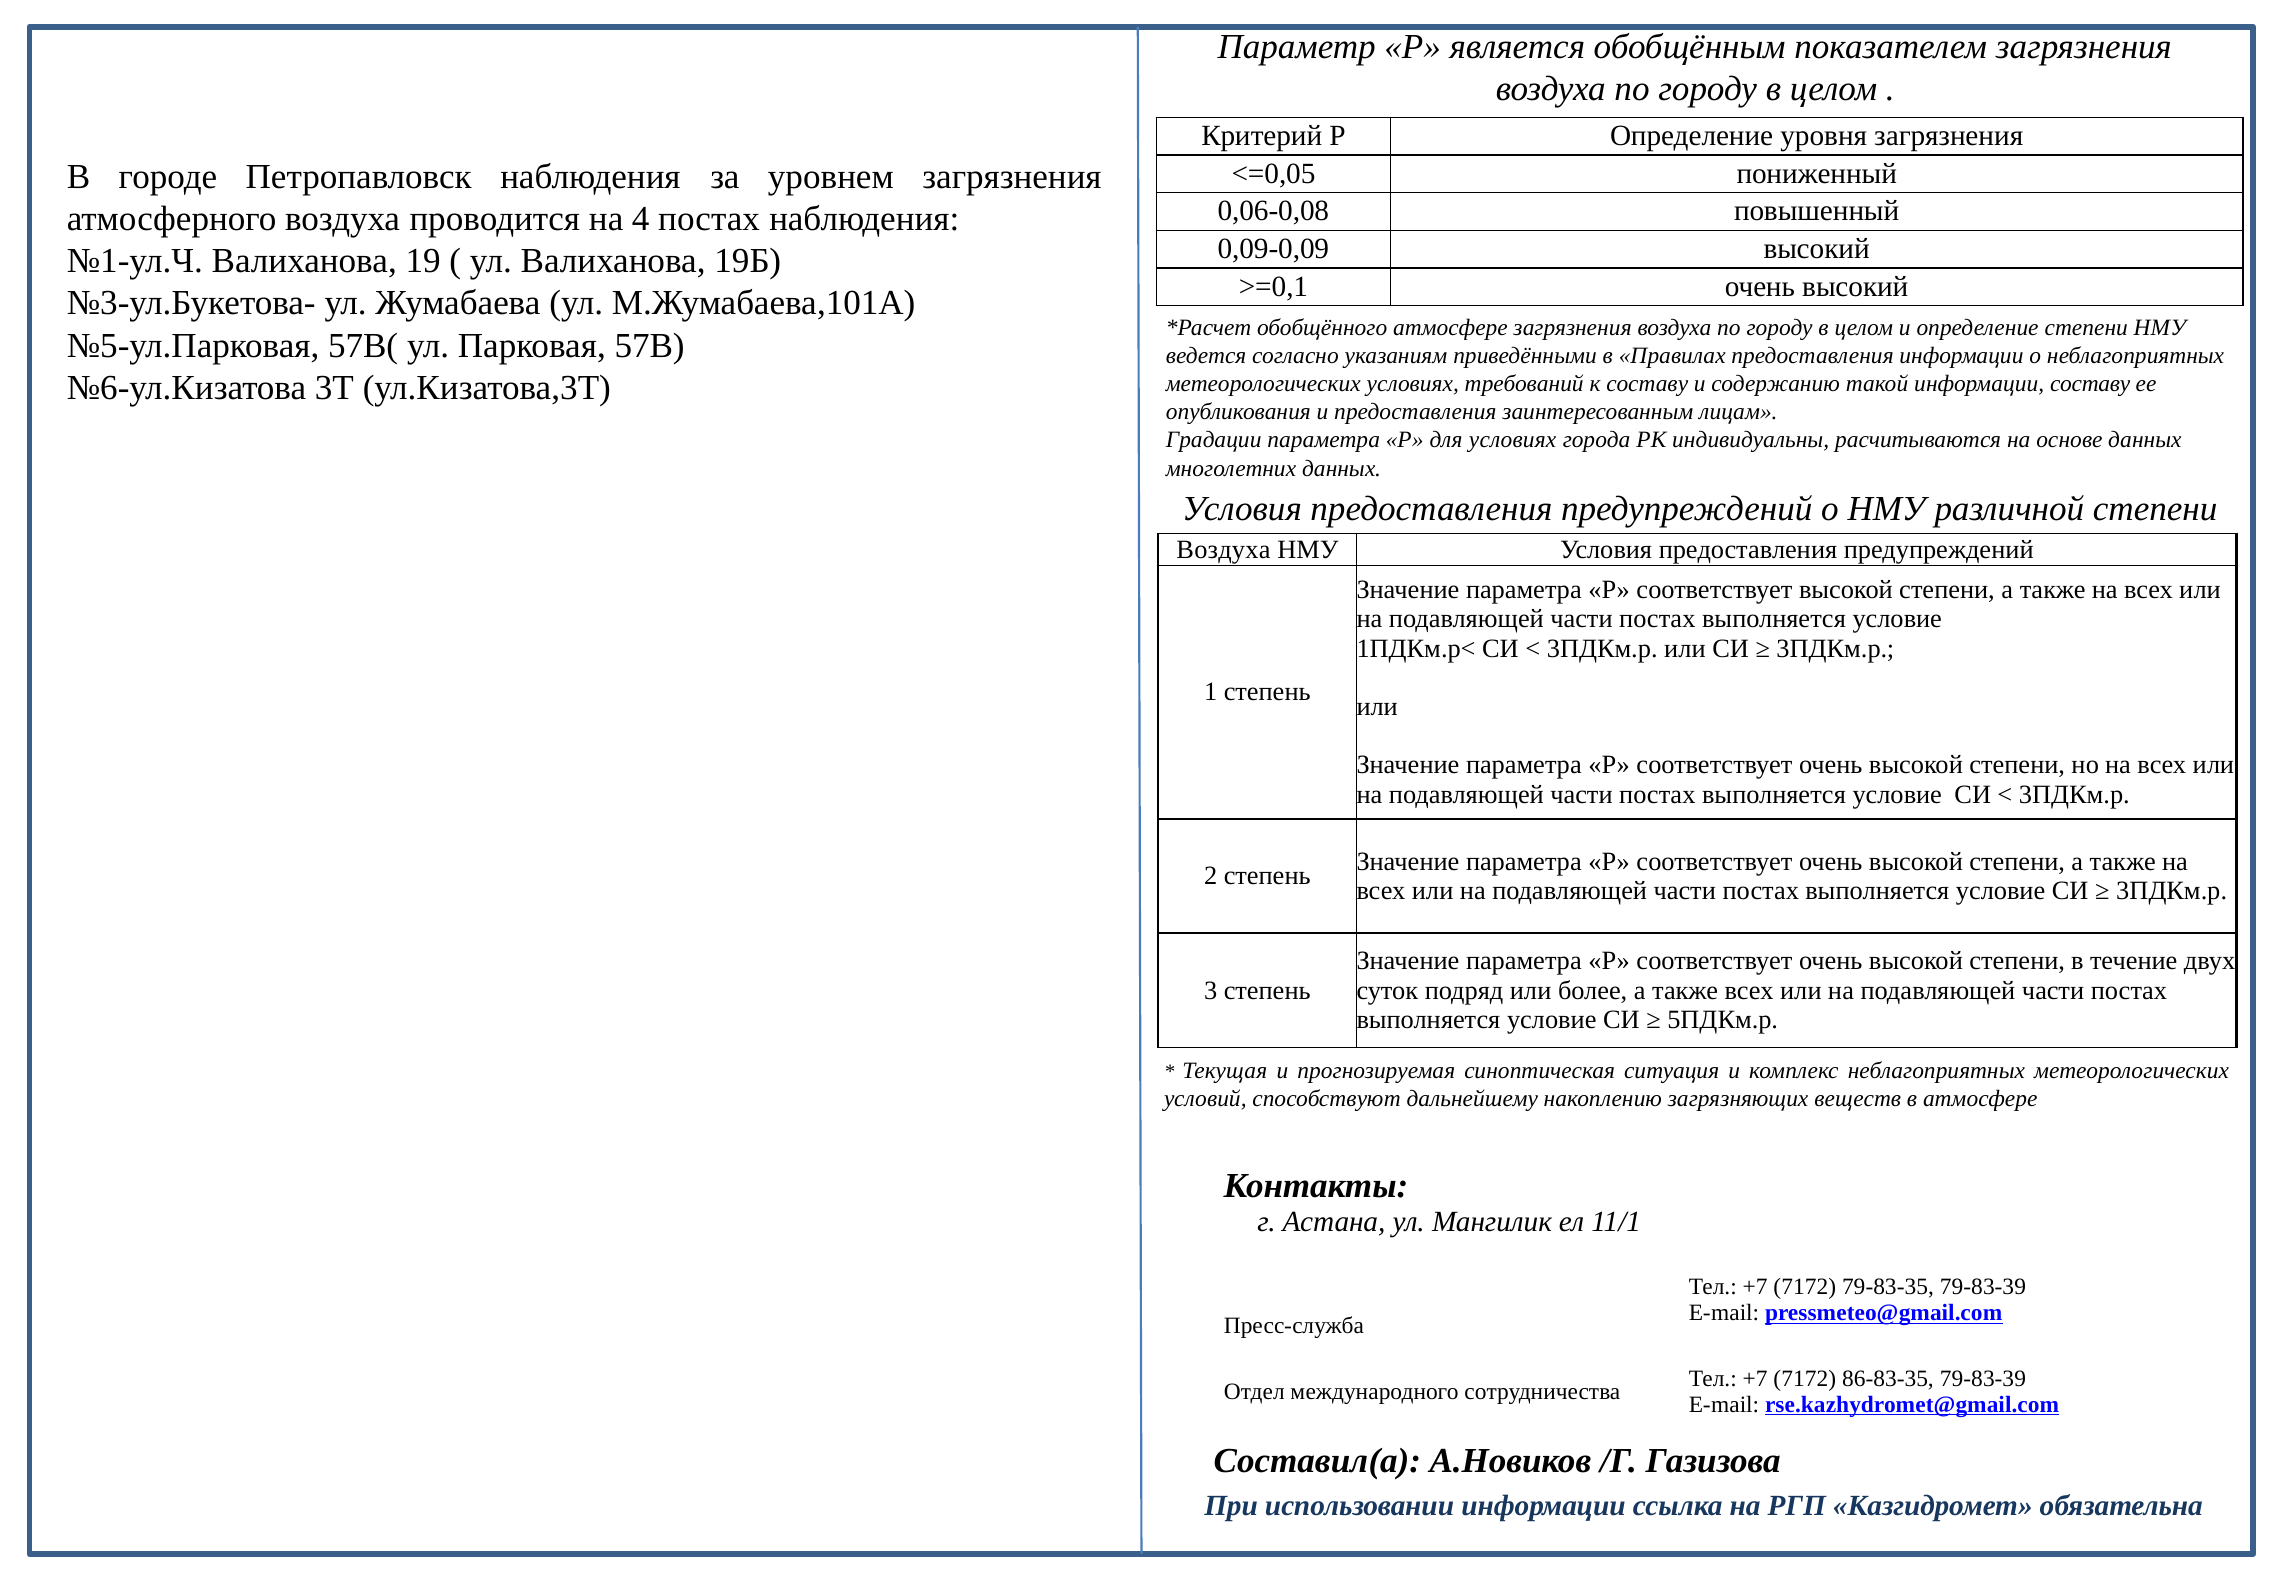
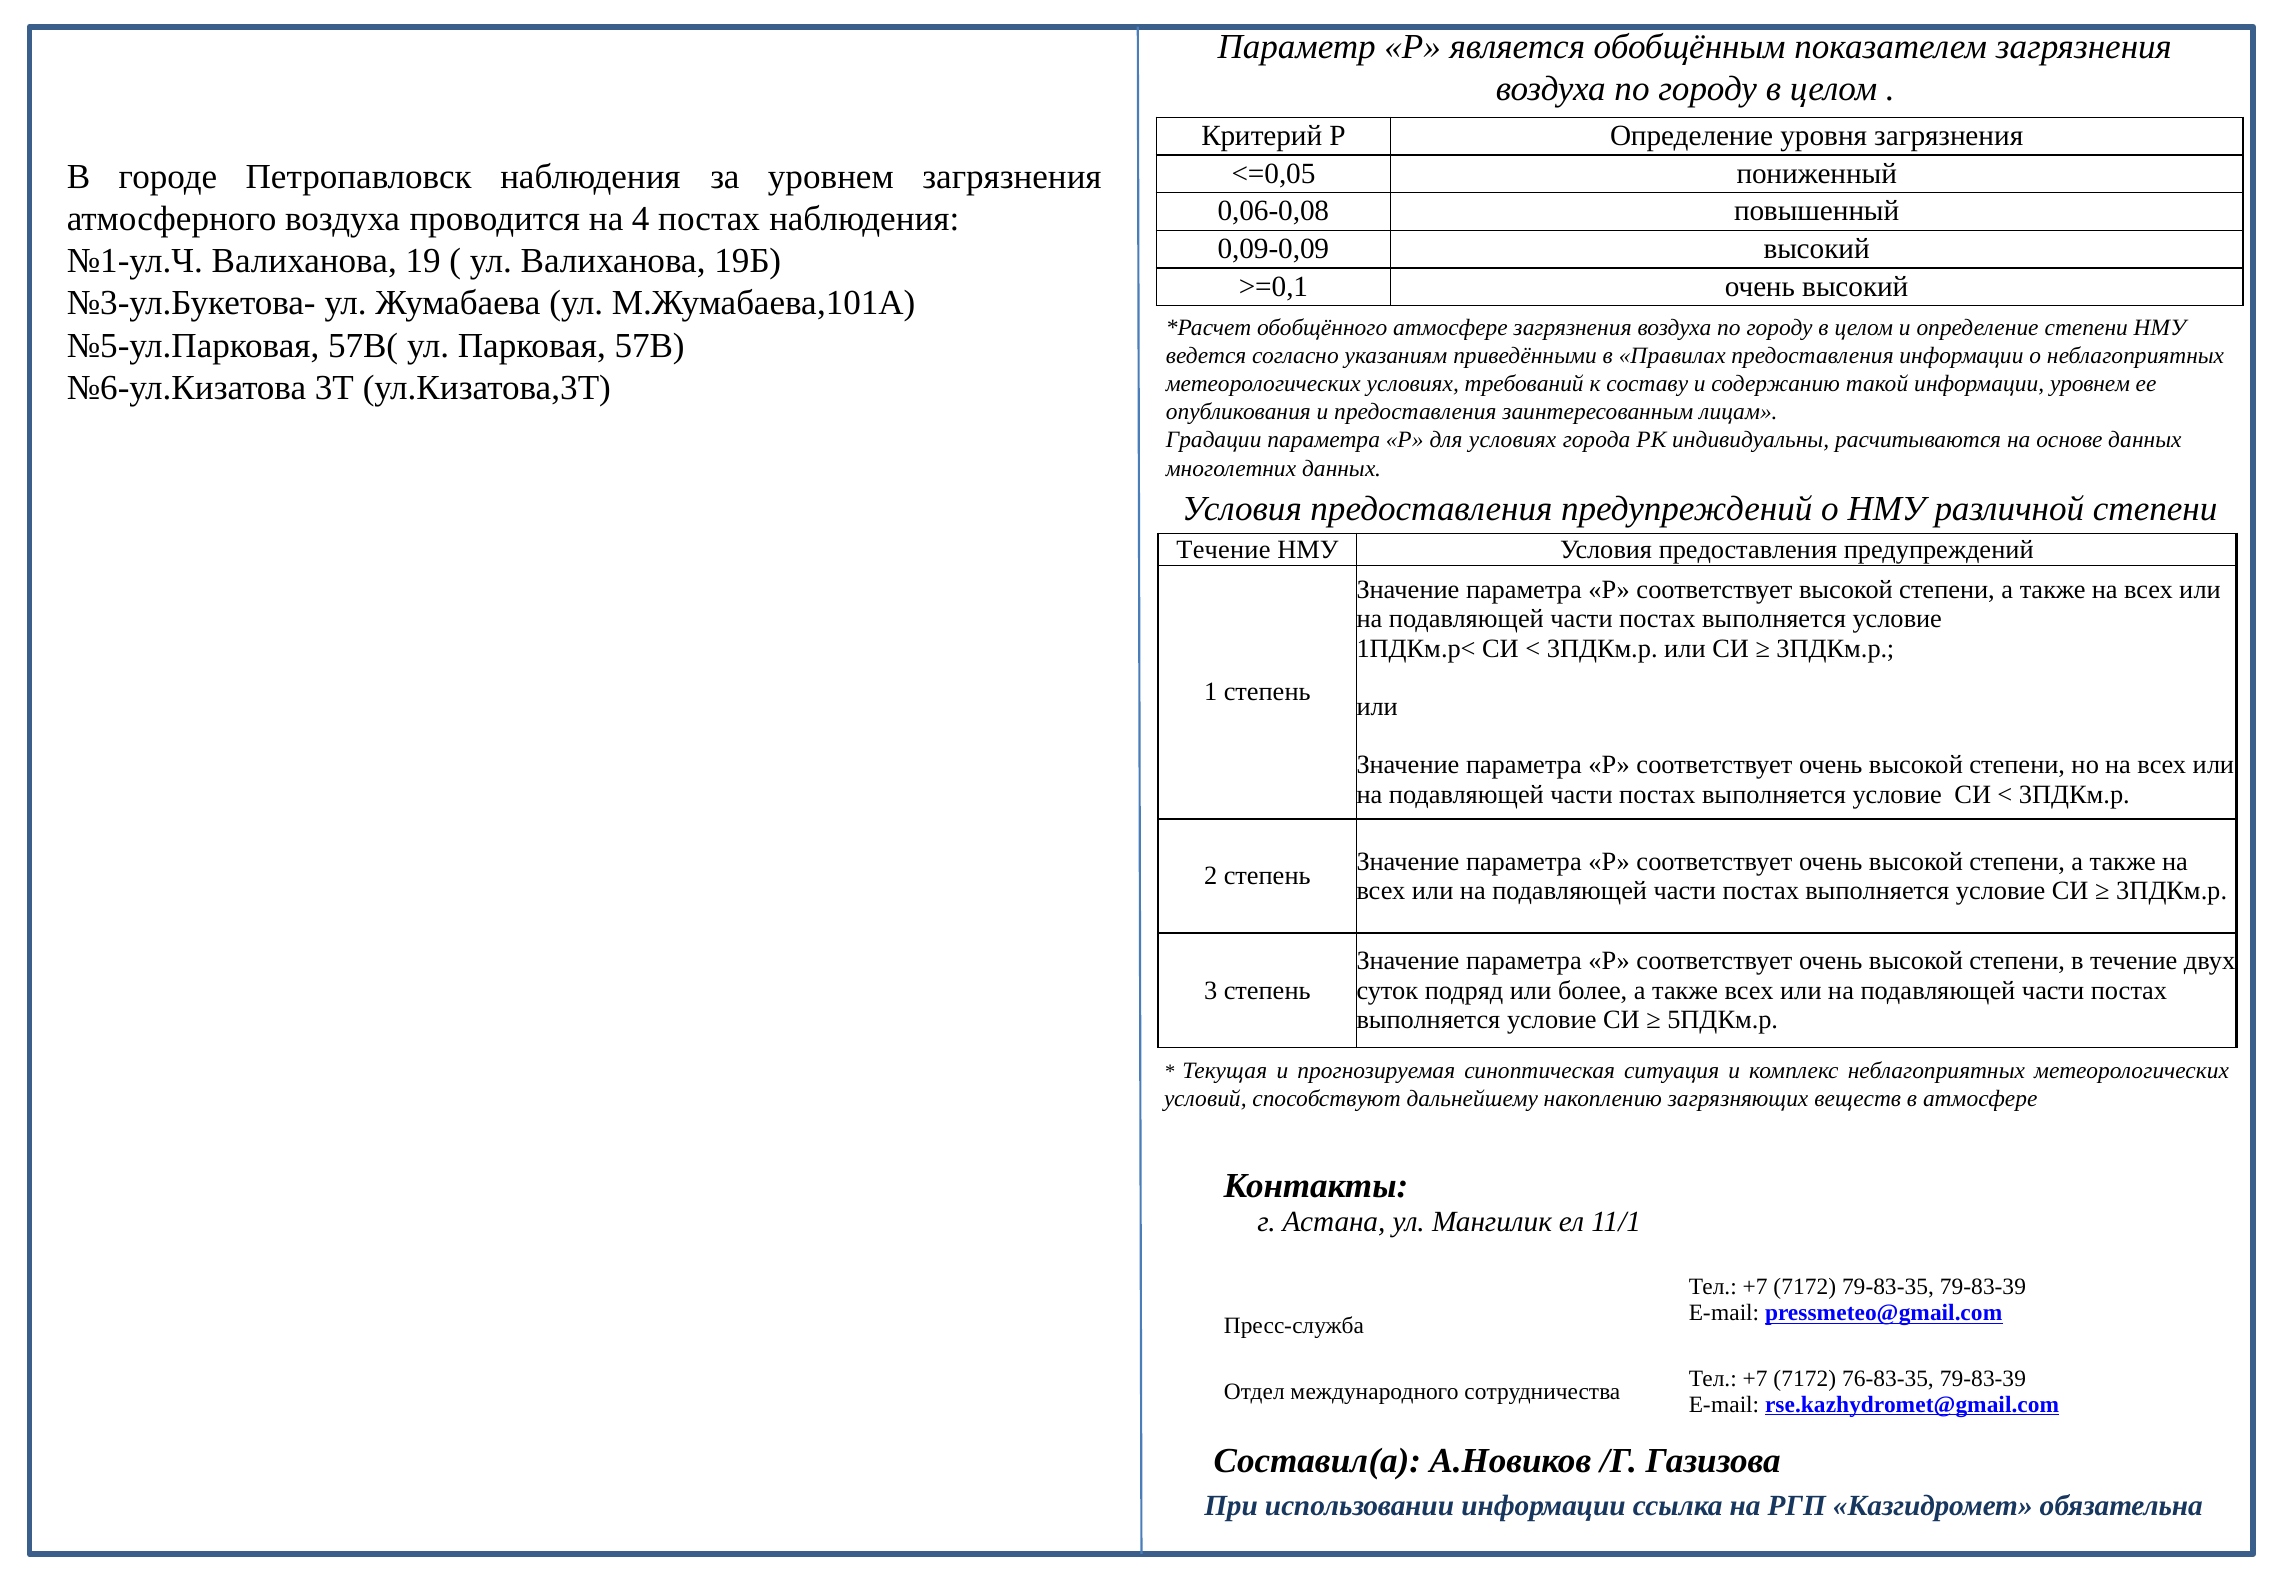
информации составу: составу -> уровнем
Воздуха at (1223, 549): Воздуха -> Течение
86-83-35: 86-83-35 -> 76-83-35
